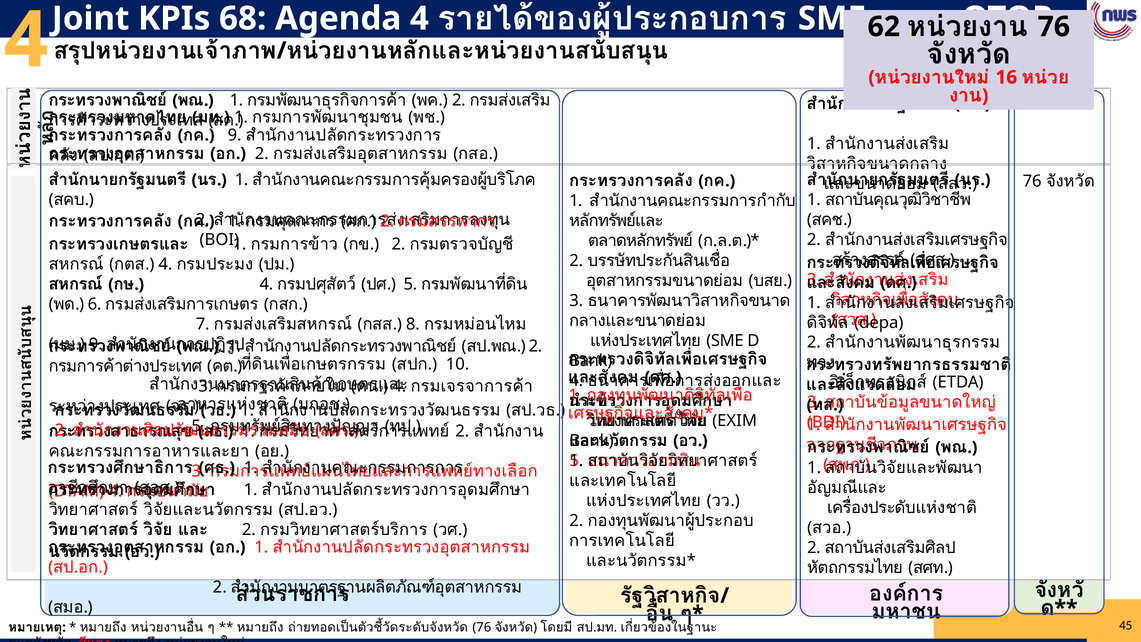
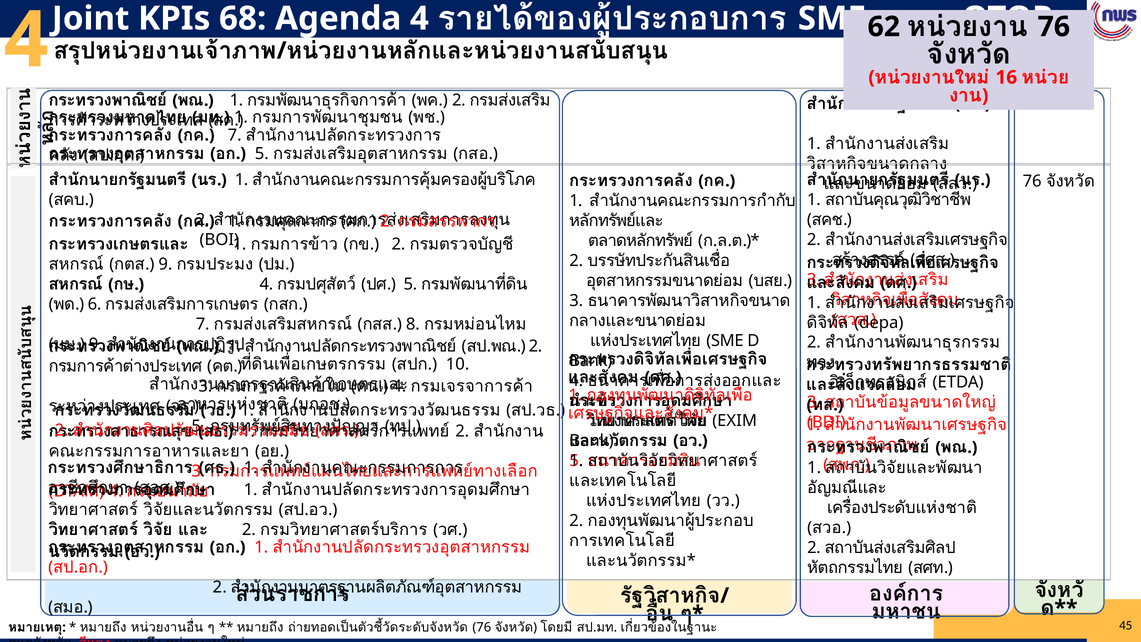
9 at (235, 135): 9 -> 7
2 at (262, 153): 2 -> 5
4 at (165, 264): 4 -> 9
